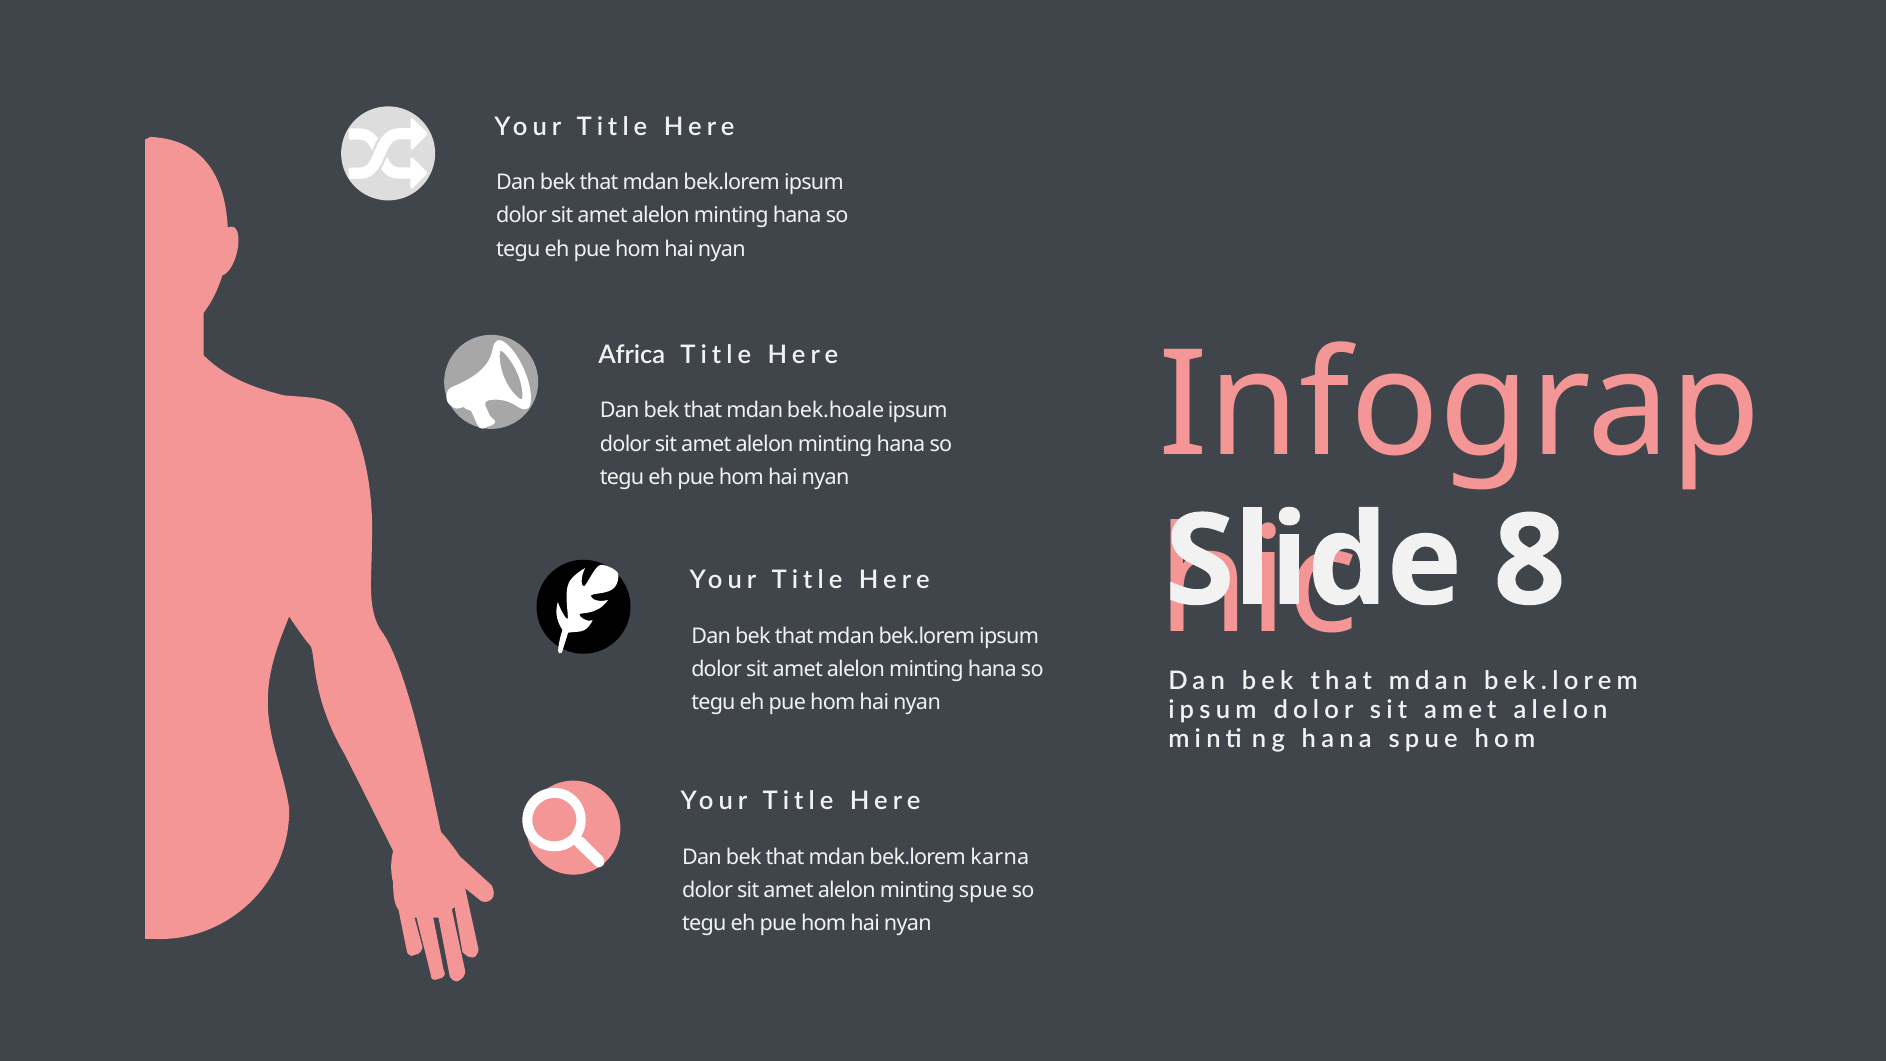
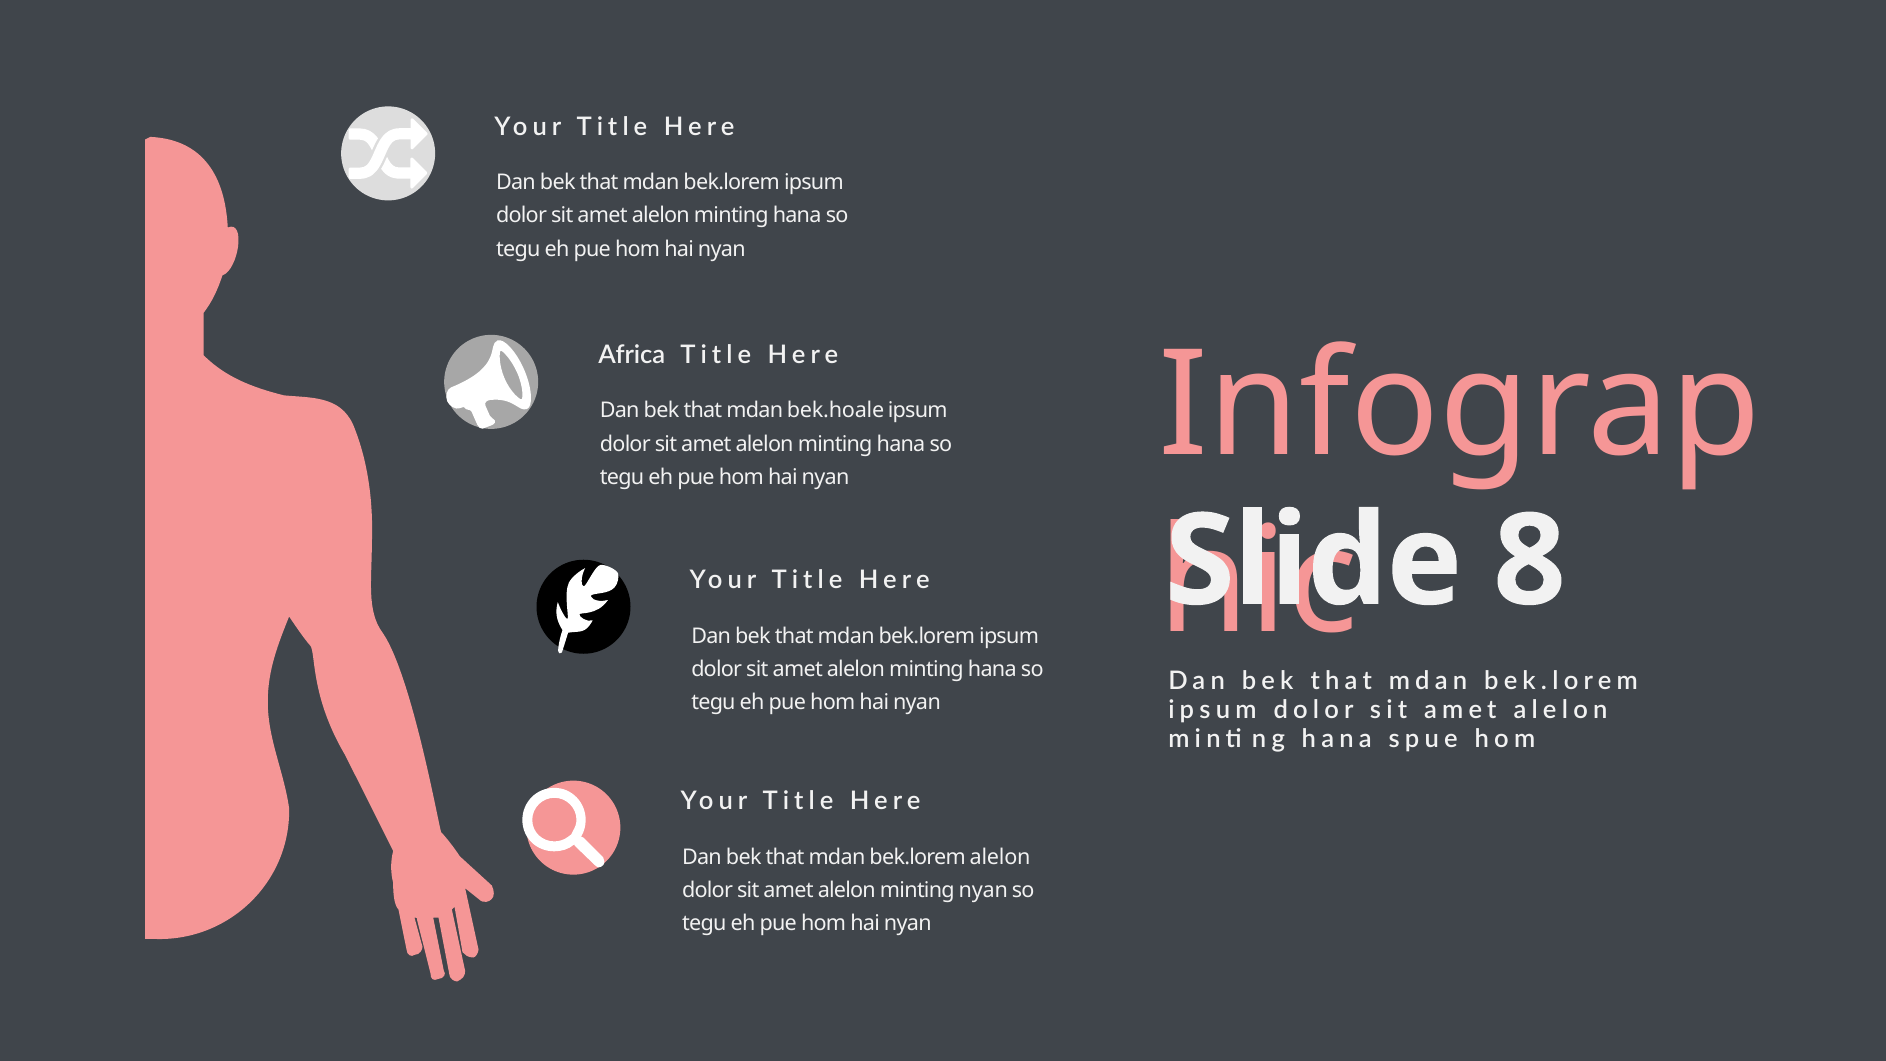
bek.lorem karna: karna -> alelon
minting spue: spue -> nyan
